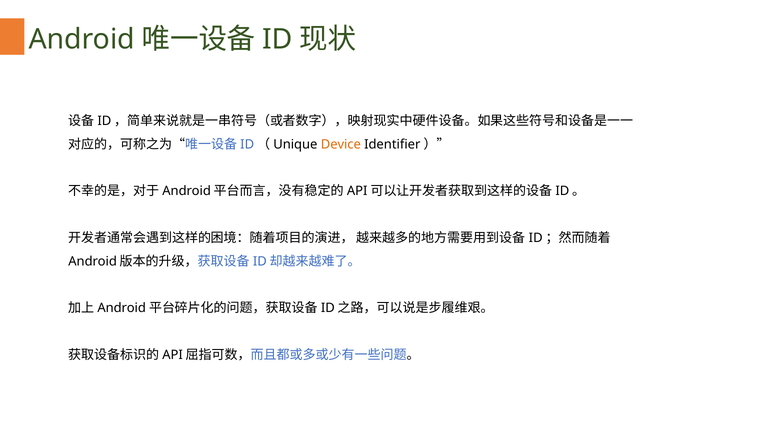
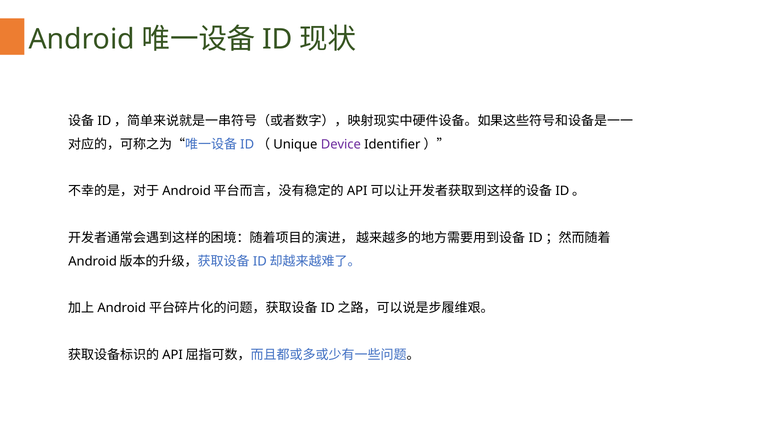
Device colour: orange -> purple
